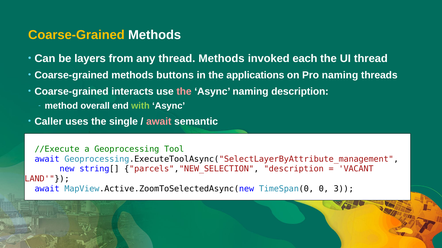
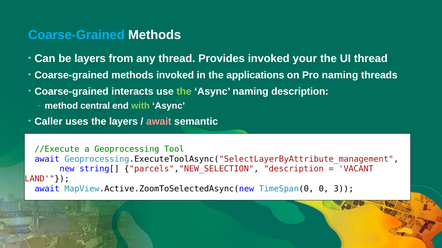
Coarse-Grained at (76, 35) colour: yellow -> light blue
thread Methods: Methods -> Provides
each: each -> your
methods buttons: buttons -> invoked
the at (184, 92) colour: pink -> light green
overall: overall -> central
the single: single -> layers
